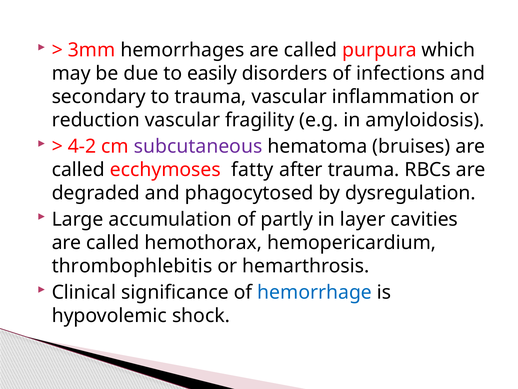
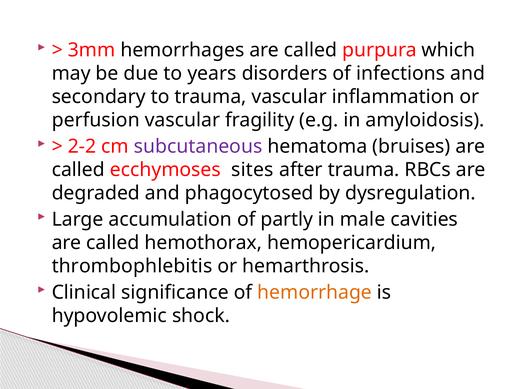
easily: easily -> years
reduction: reduction -> perfusion
4-2: 4-2 -> 2-2
fatty: fatty -> sites
layer: layer -> male
hemorrhage colour: blue -> orange
